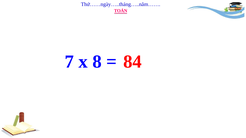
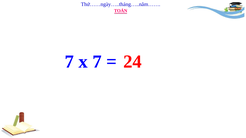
x 8: 8 -> 7
84: 84 -> 24
